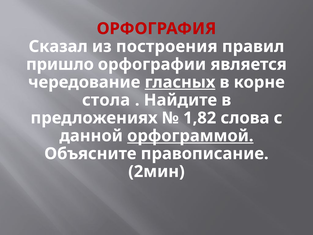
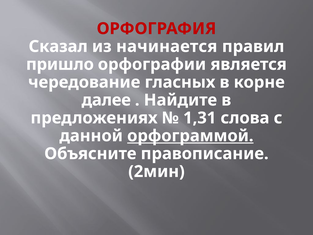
построения: построения -> начинается
гласных underline: present -> none
стола: стола -> далее
1,82: 1,82 -> 1,31
